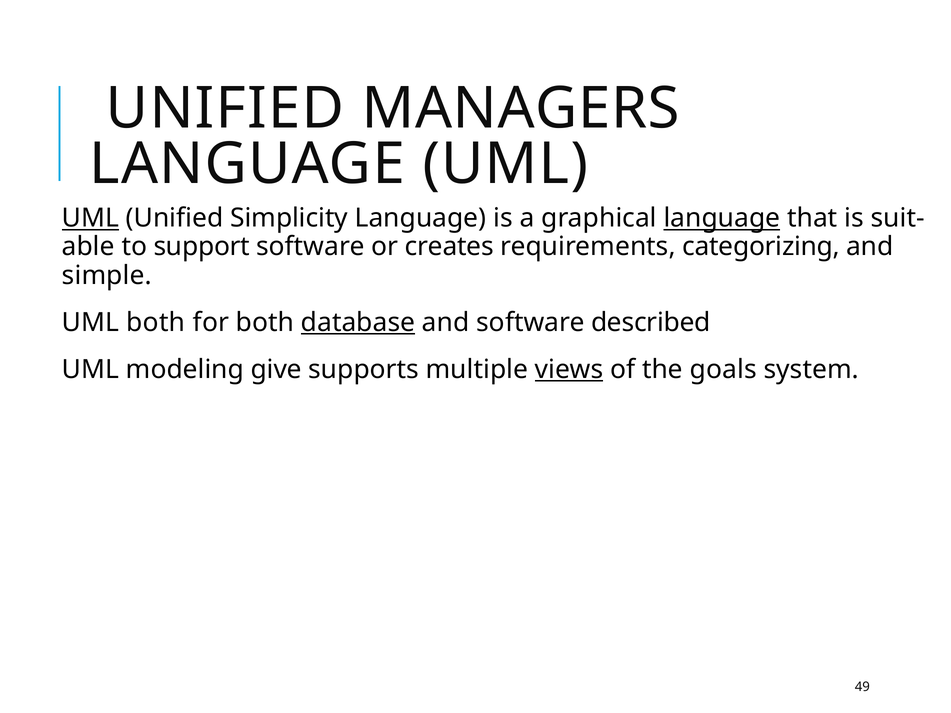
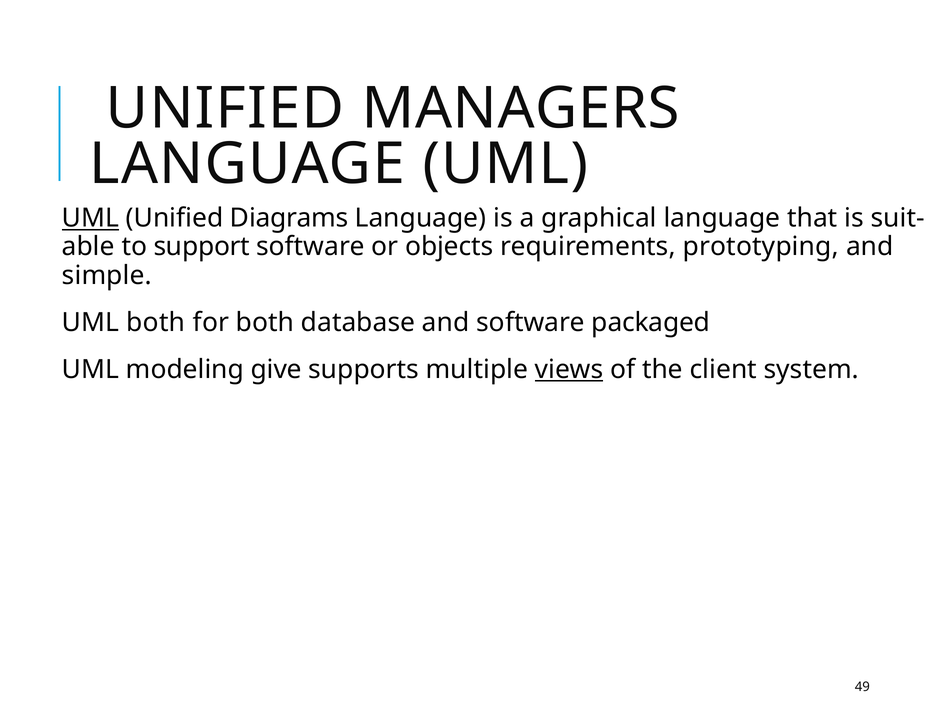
Simplicity: Simplicity -> Diagrams
language at (722, 218) underline: present -> none
creates: creates -> objects
categorizing: categorizing -> prototyping
database underline: present -> none
described: described -> packaged
goals: goals -> client
